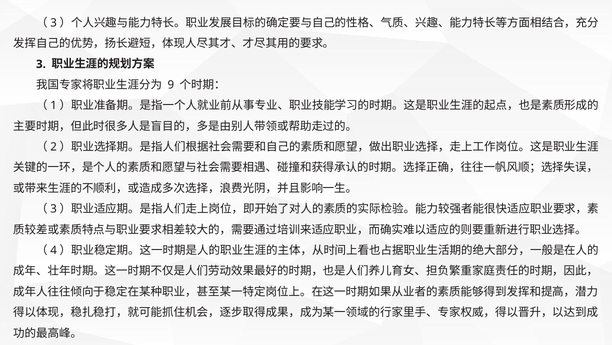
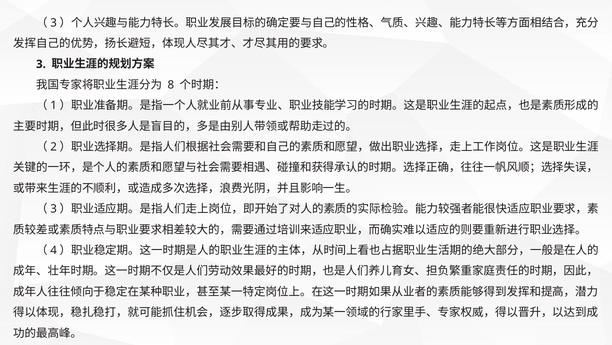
9: 9 -> 8
